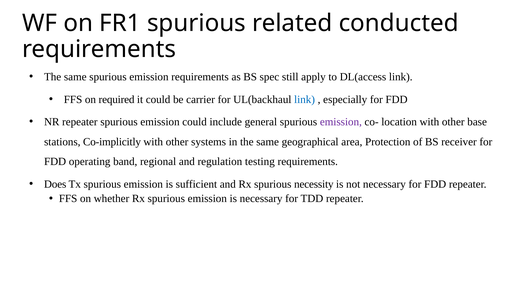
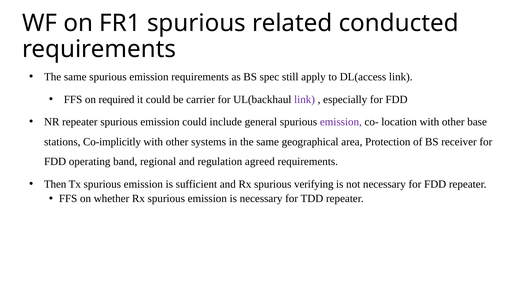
link at (305, 99) colour: blue -> purple
testing: testing -> agreed
Does: Does -> Then
necessity: necessity -> verifying
